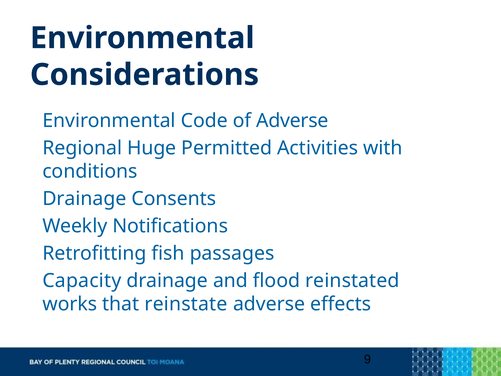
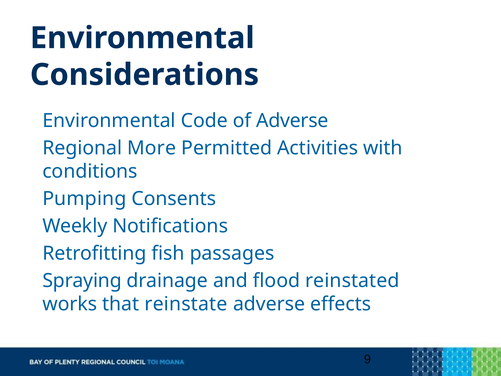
Huge: Huge -> More
Drainage at (84, 199): Drainage -> Pumping
Capacity: Capacity -> Spraying
